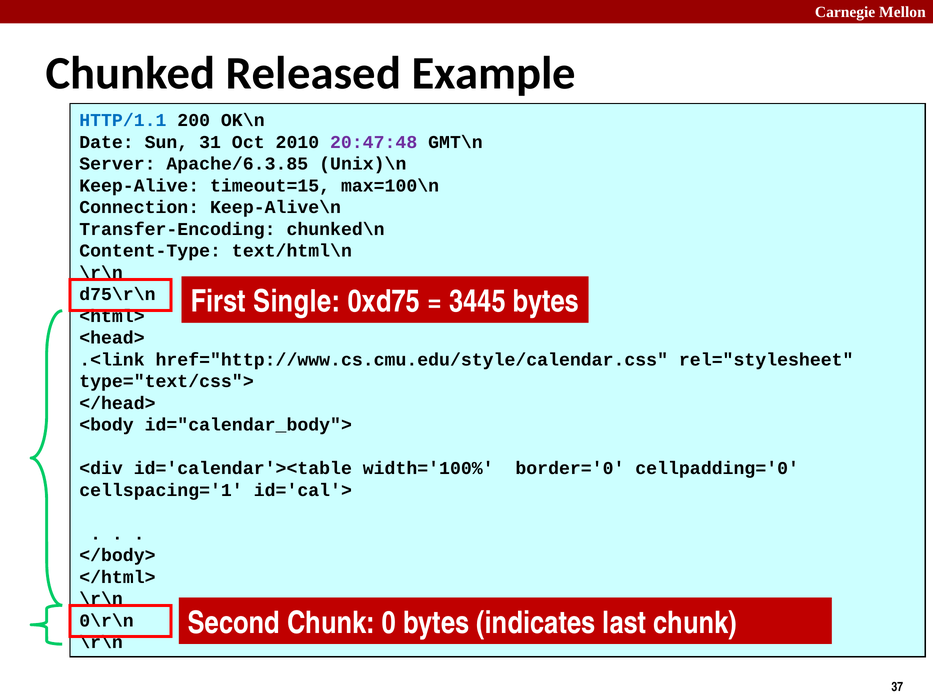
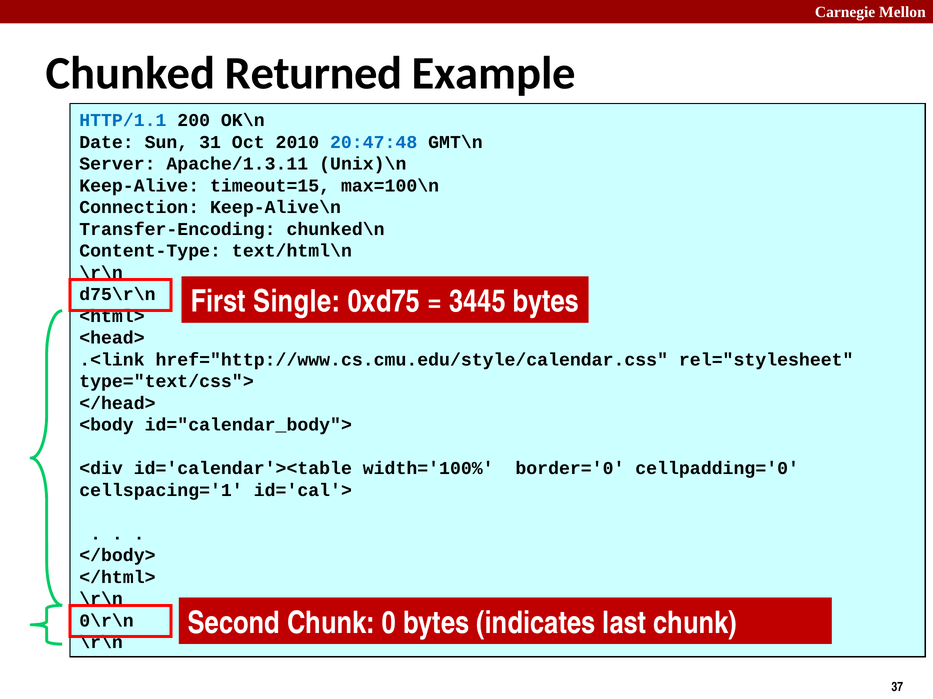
Released: Released -> Returned
20:47:48 colour: purple -> blue
Apache/6.3.85: Apache/6.3.85 -> Apache/1.3.11
